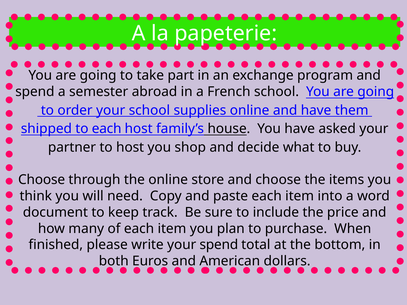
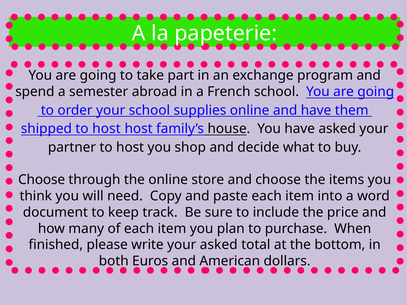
shipped to each: each -> host
your spend: spend -> asked
